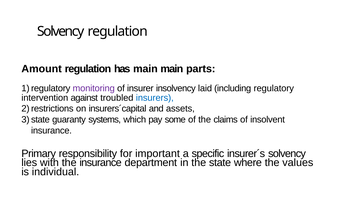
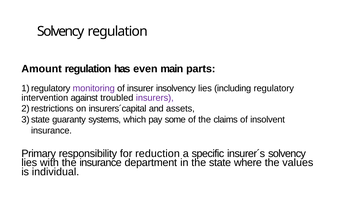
has main: main -> even
insolvency laid: laid -> lies
insurers colour: blue -> purple
important: important -> reduction
